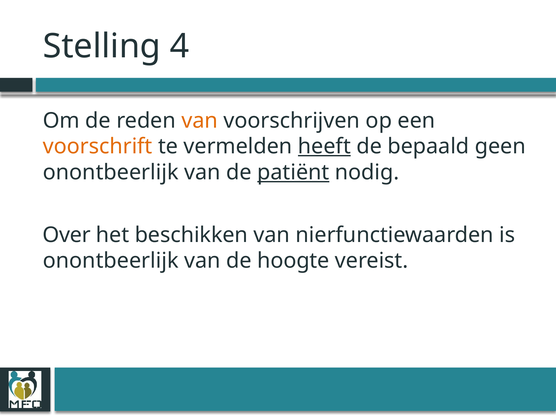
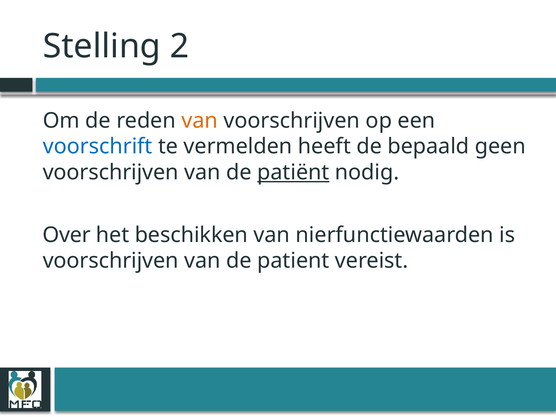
4: 4 -> 2
voorschrift colour: orange -> blue
heeft underline: present -> none
onontbeerlijk at (111, 172): onontbeerlijk -> voorschrijven
onontbeerlijk at (111, 261): onontbeerlijk -> voorschrijven
hoogte: hoogte -> patient
